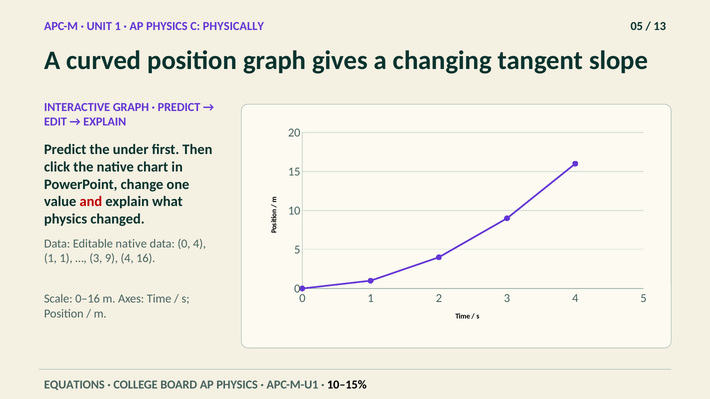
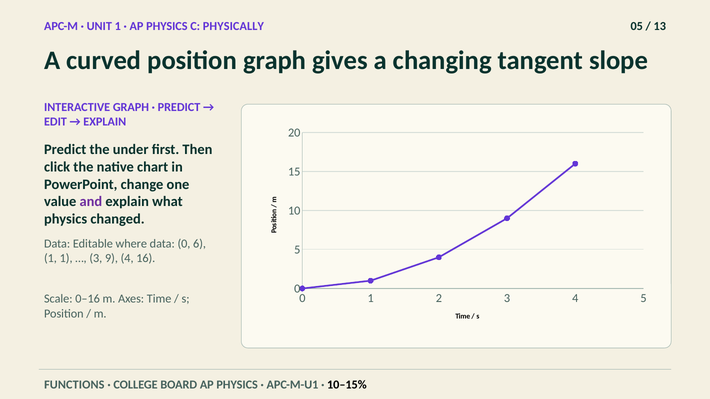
and colour: red -> purple
Editable native: native -> where
0 4: 4 -> 6
EQUATIONS: EQUATIONS -> FUNCTIONS
